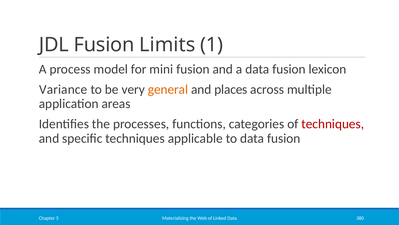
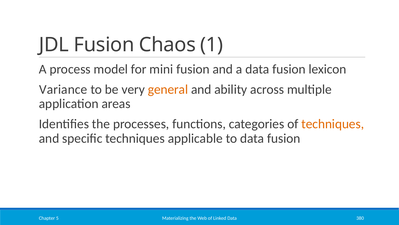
Limits: Limits -> Chaos
places: places -> ability
techniques at (333, 124) colour: red -> orange
